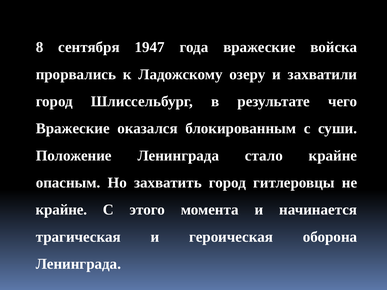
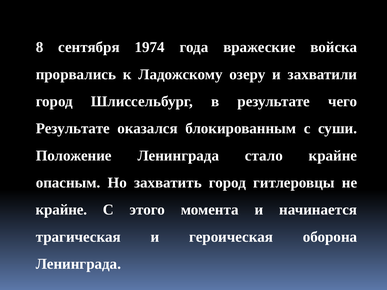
1947: 1947 -> 1974
Вражеские at (73, 129): Вражеские -> Результате
